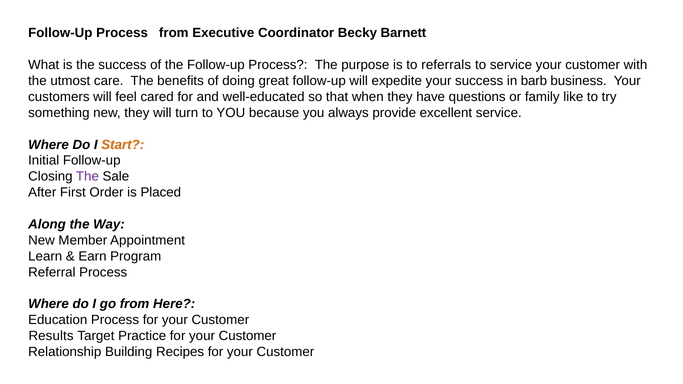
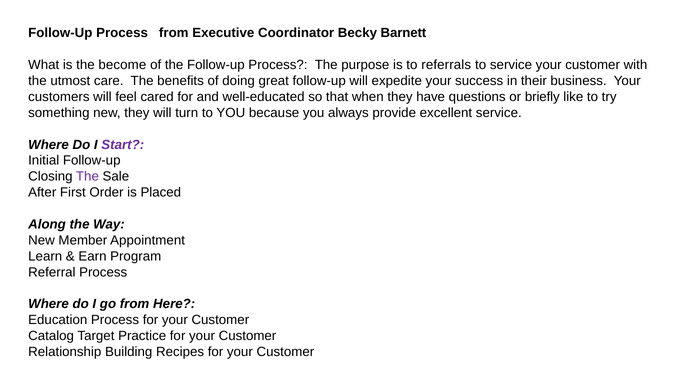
the success: success -> become
barb: barb -> their
family: family -> briefly
Start colour: orange -> purple
Results: Results -> Catalog
